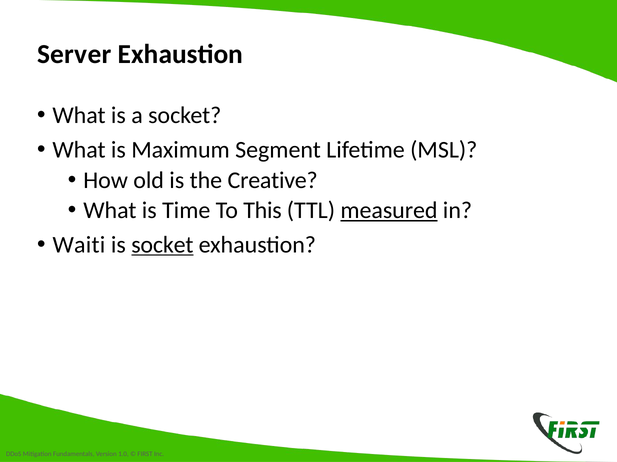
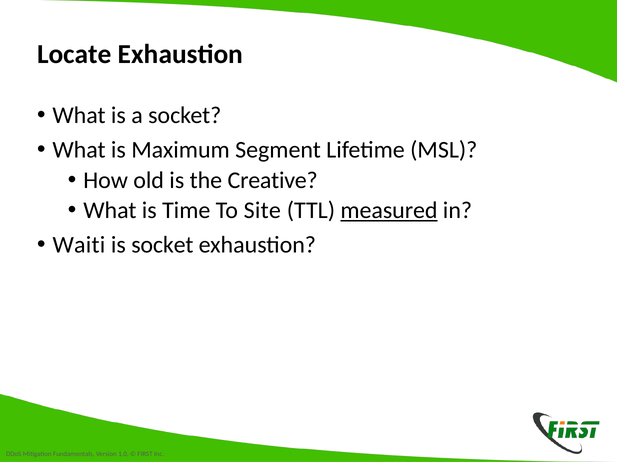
Server: Server -> Locate
This: This -> Site
socket at (162, 245) underline: present -> none
